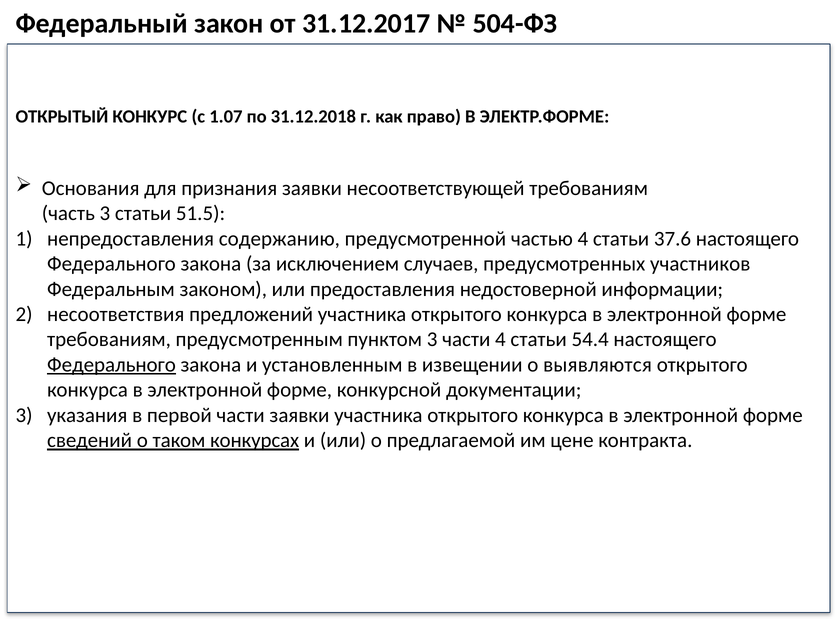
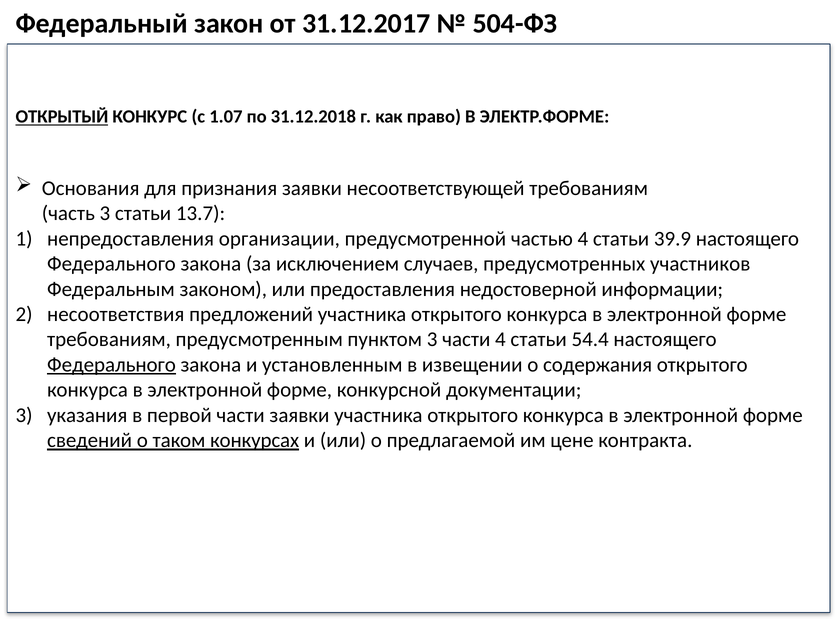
ОТКРЫТЫЙ underline: none -> present
51.5: 51.5 -> 13.7
содержанию: содержанию -> организации
37.6: 37.6 -> 39.9
выявляются: выявляются -> содержания
